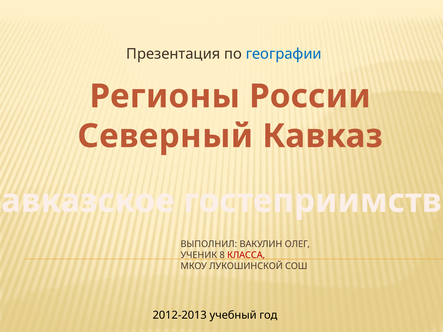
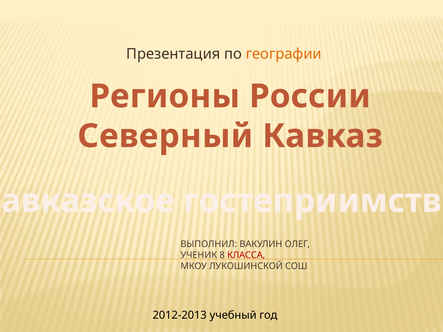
географии colour: blue -> orange
